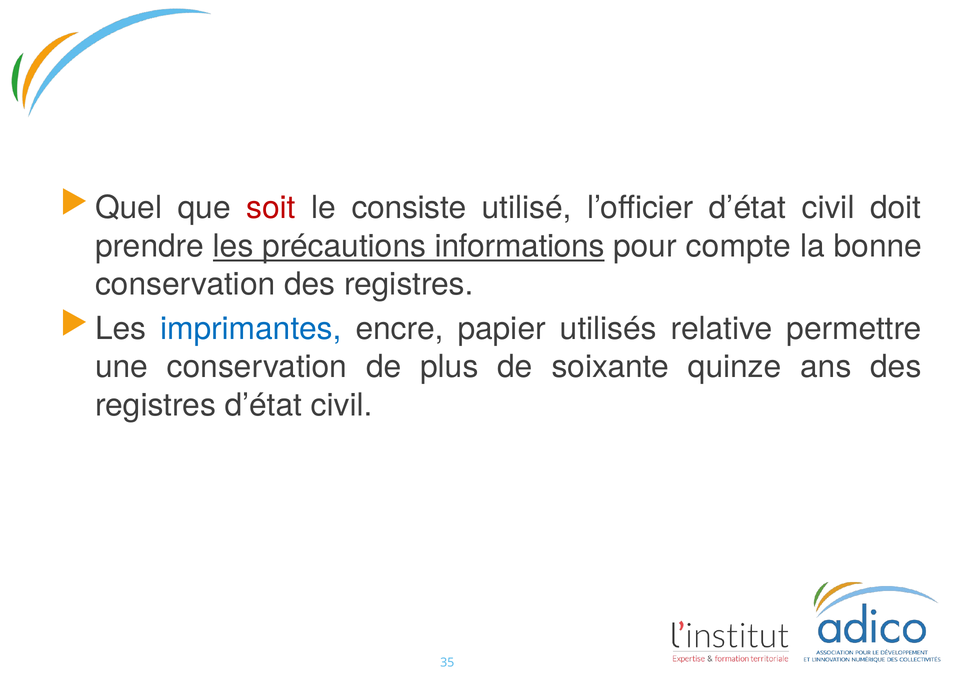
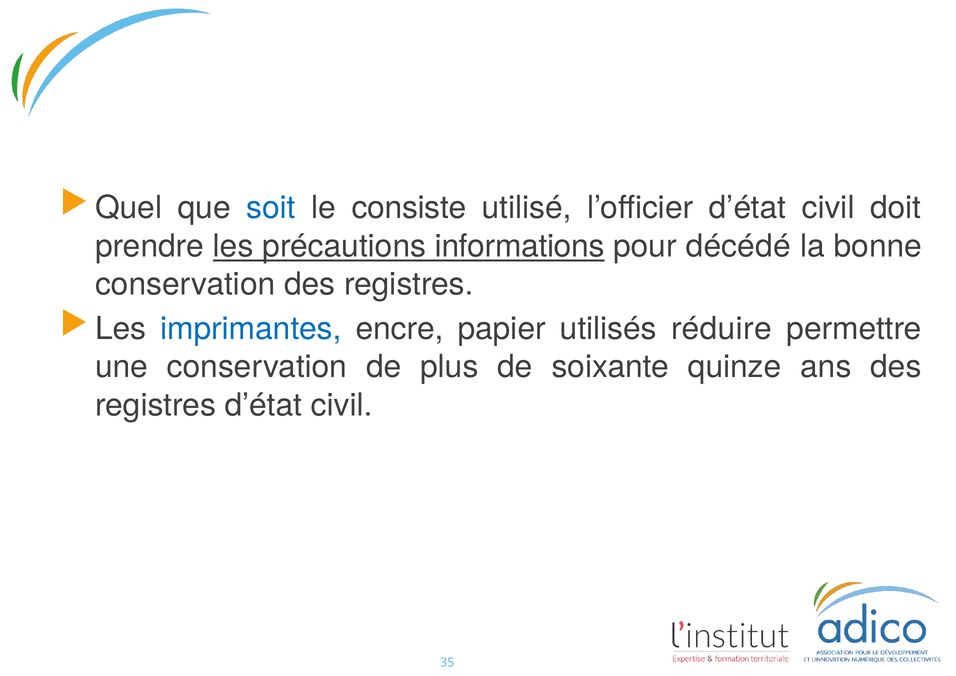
soit colour: red -> blue
compte: compte -> décédé
relative: relative -> réduire
